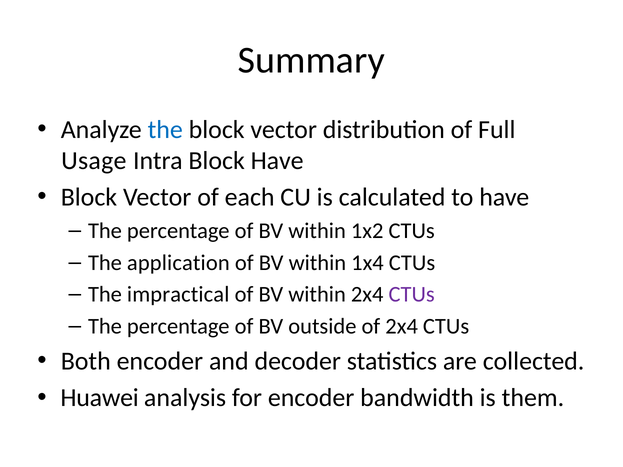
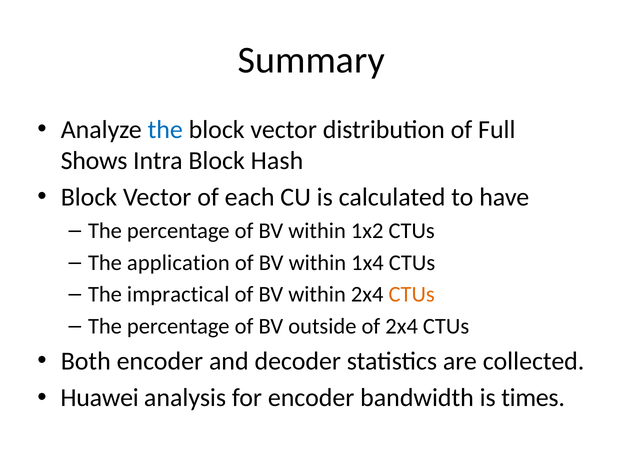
Usage: Usage -> Shows
Block Have: Have -> Hash
CTUs at (412, 295) colour: purple -> orange
them: them -> times
